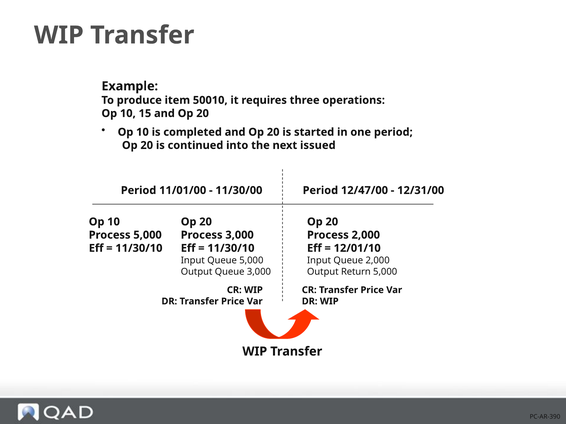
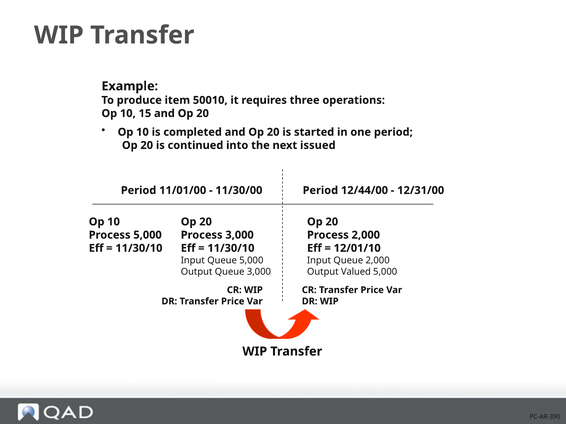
12/47/00: 12/47/00 -> 12/44/00
Return: Return -> Valued
